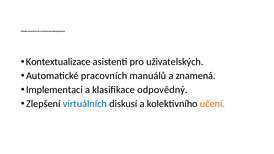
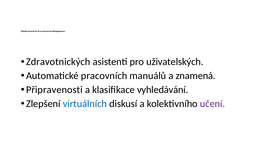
Kontextualizace: Kontextualizace -> Zdravotnických
Implementaci: Implementaci -> Připravenosti
odpovědný: odpovědný -> vyhledávání
učení colour: orange -> purple
